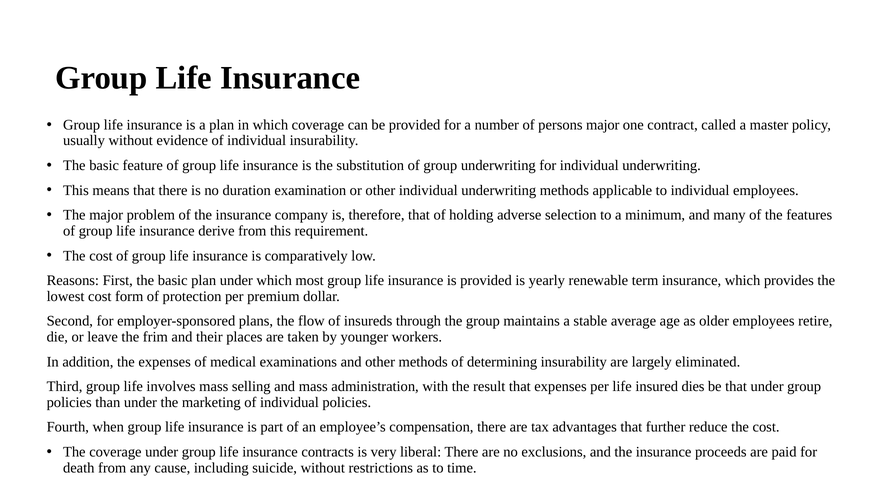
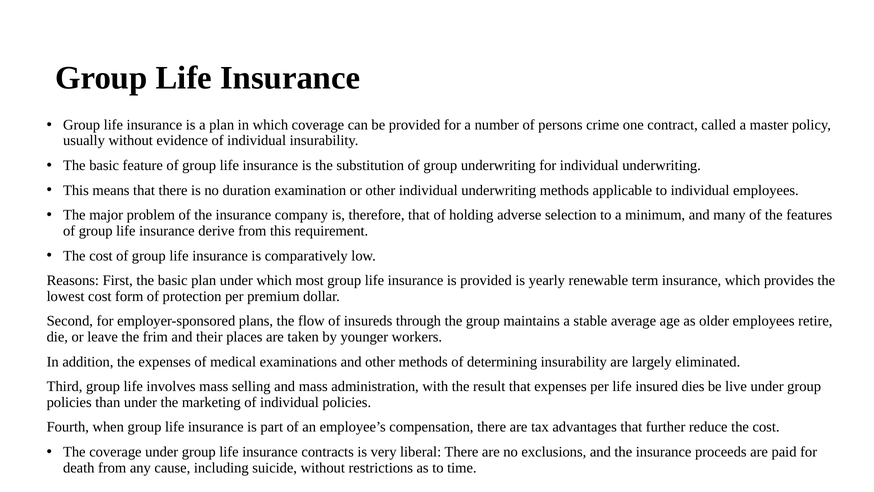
persons major: major -> crime
be that: that -> live
